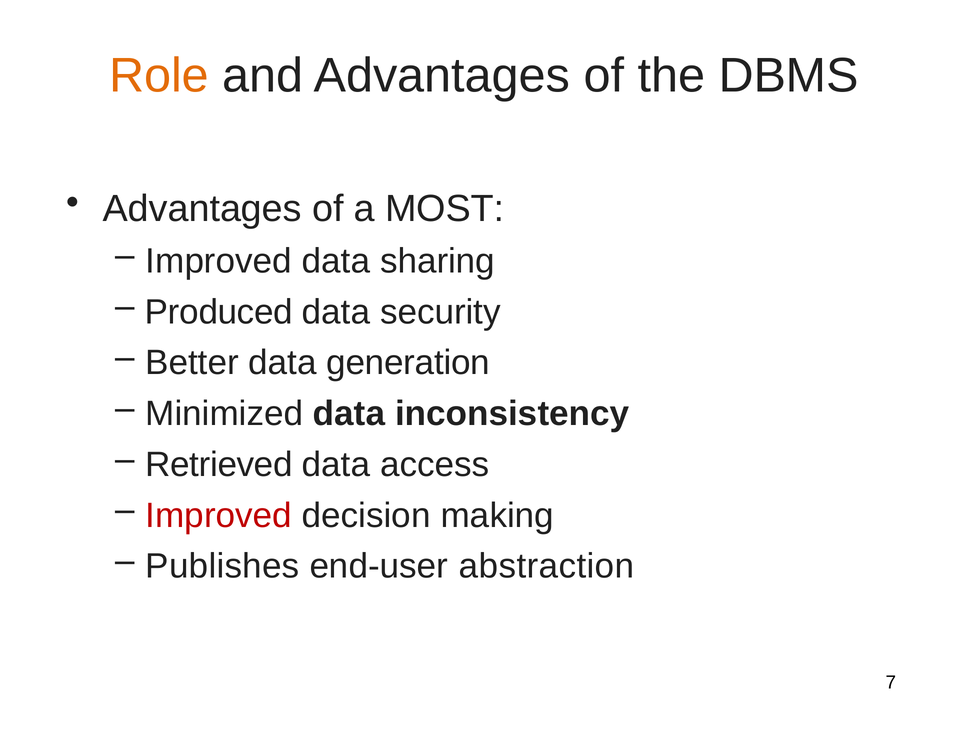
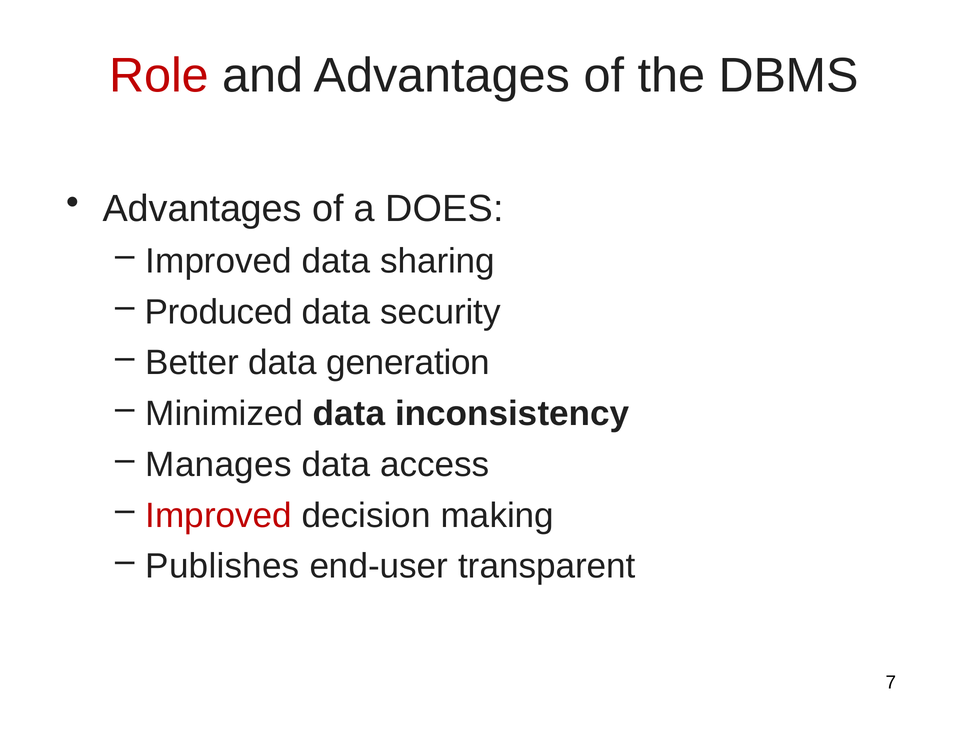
Role colour: orange -> red
MOST: MOST -> DOES
Retrieved: Retrieved -> Manages
abstraction: abstraction -> transparent
